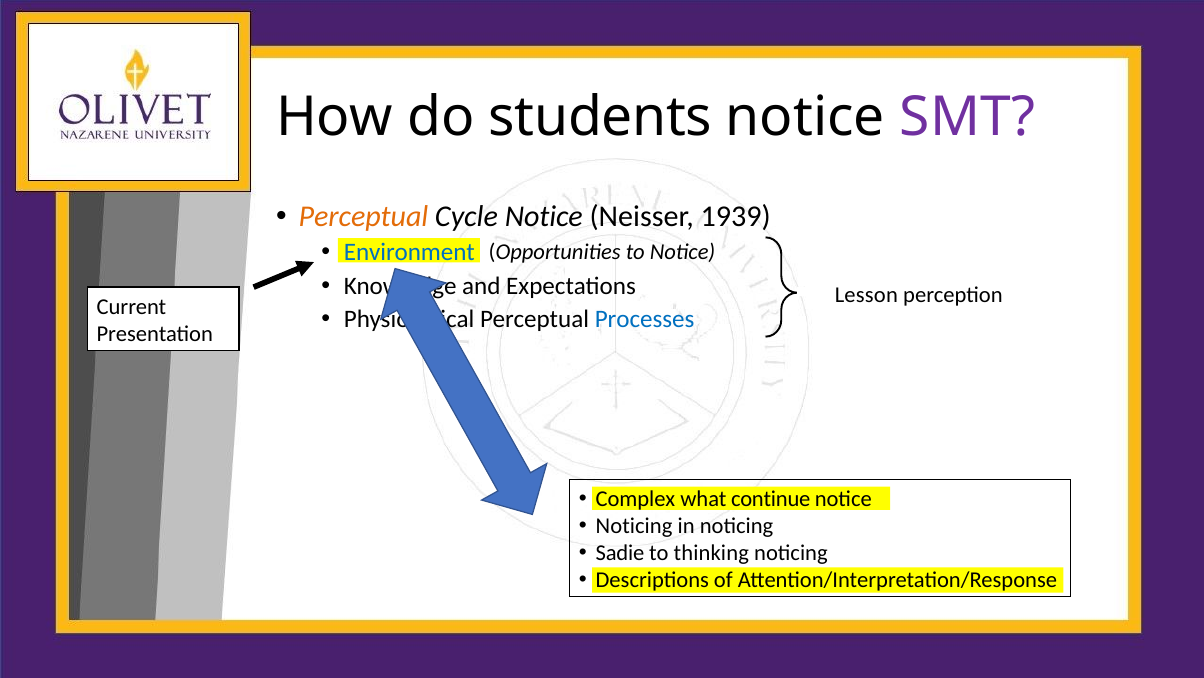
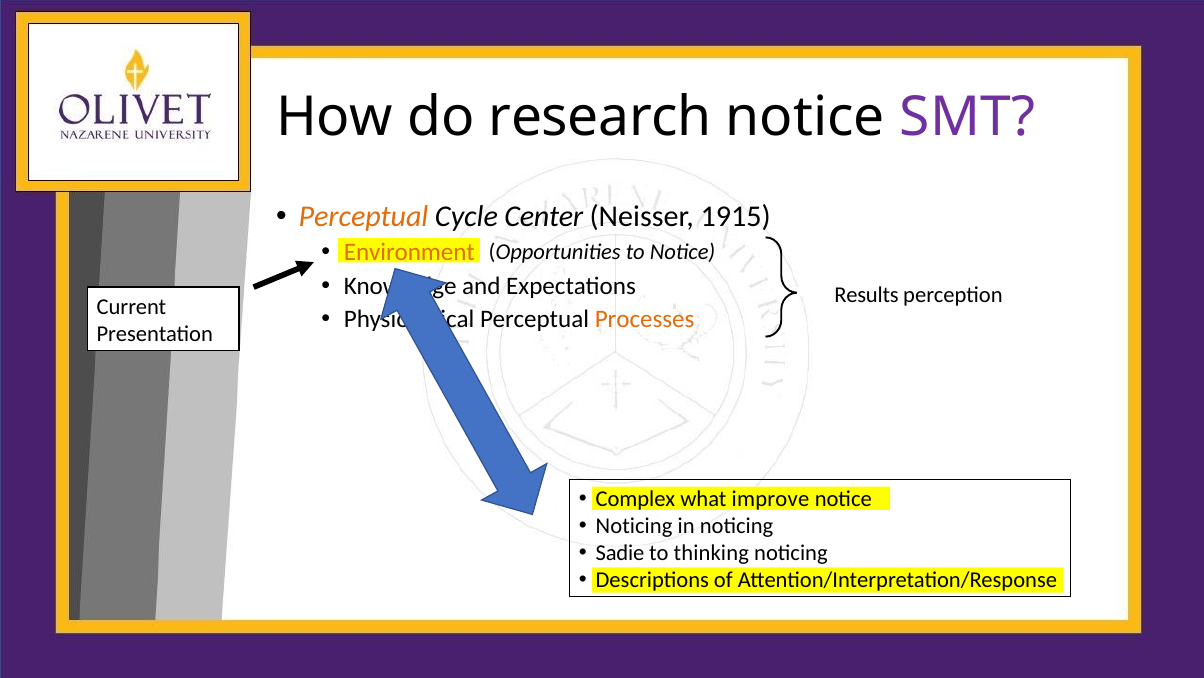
students: students -> research
Cycle Notice: Notice -> Center
1939: 1939 -> 1915
Environment colour: blue -> orange
Lesson: Lesson -> Results
Processes colour: blue -> orange
continue: continue -> improve
